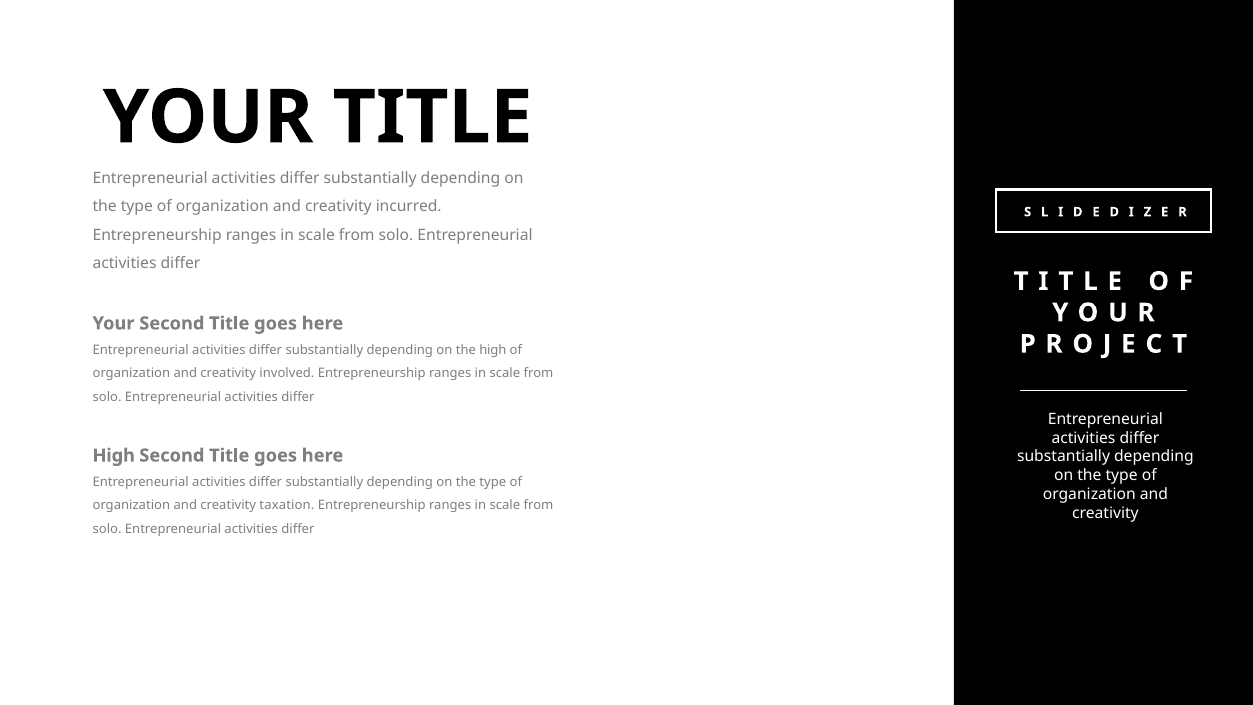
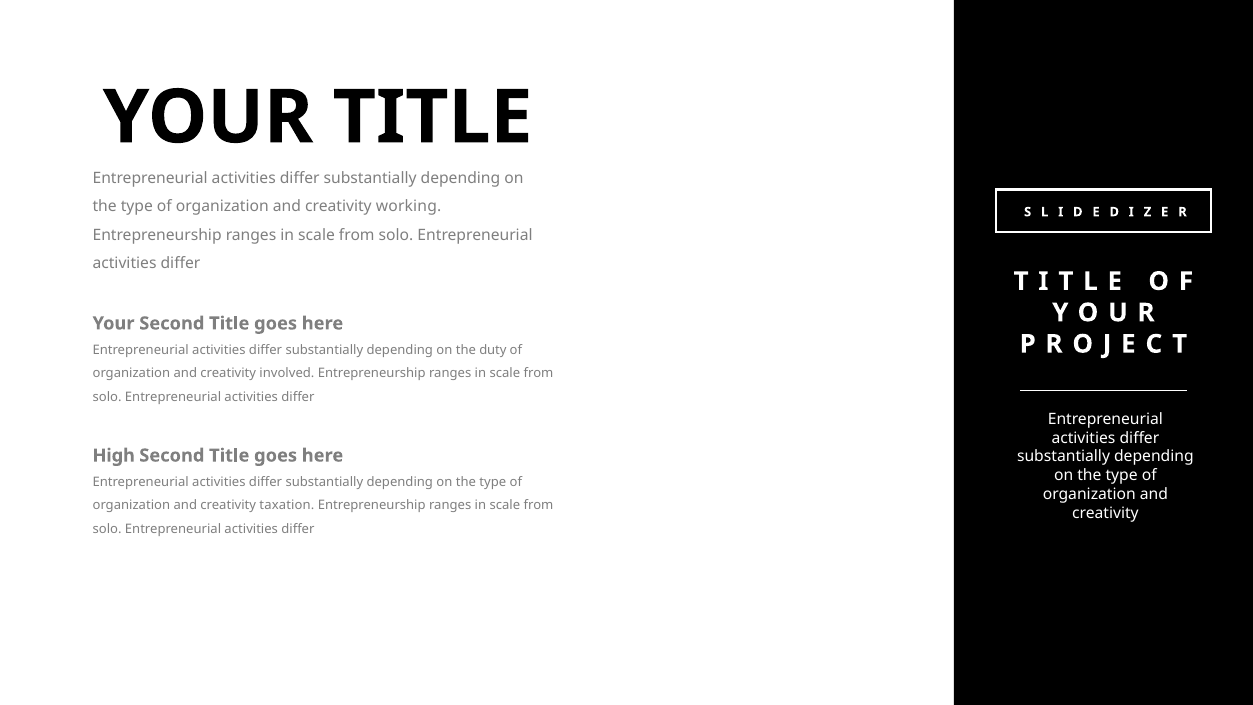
incurred: incurred -> working
the high: high -> duty
